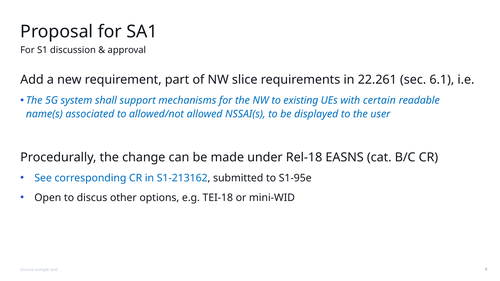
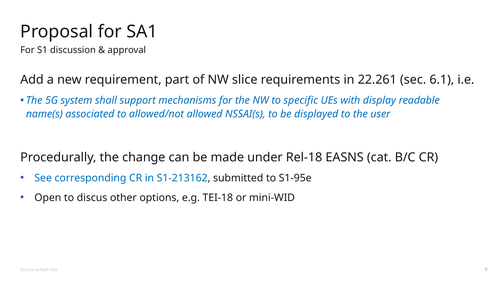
existing: existing -> specific
certain: certain -> display
